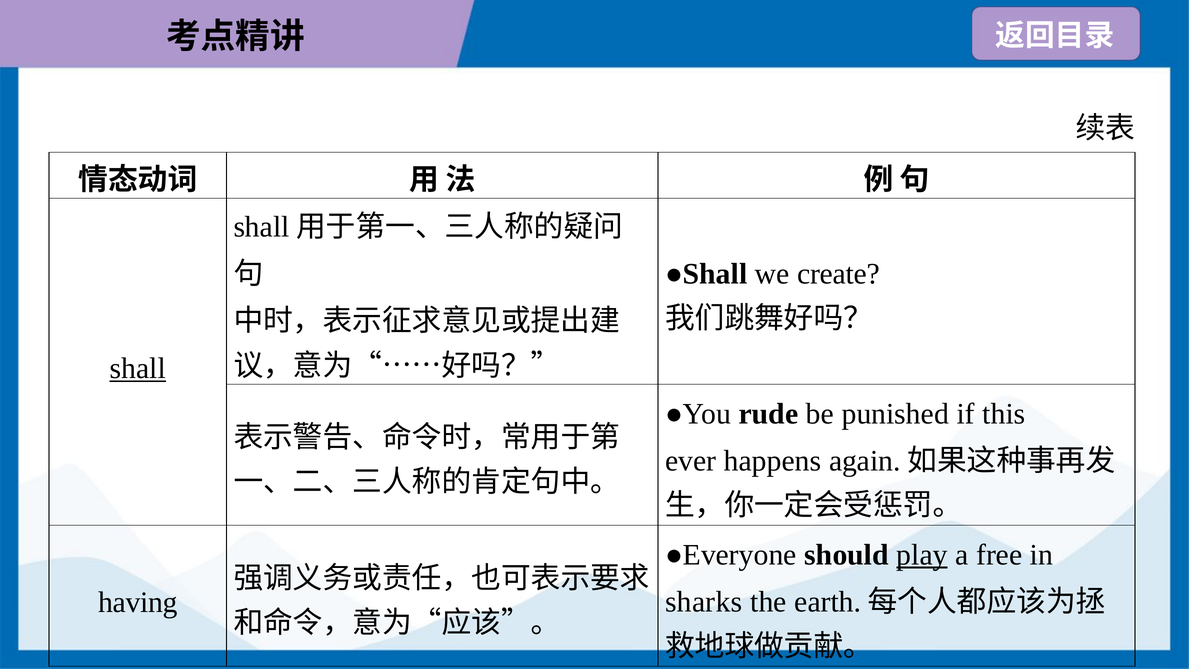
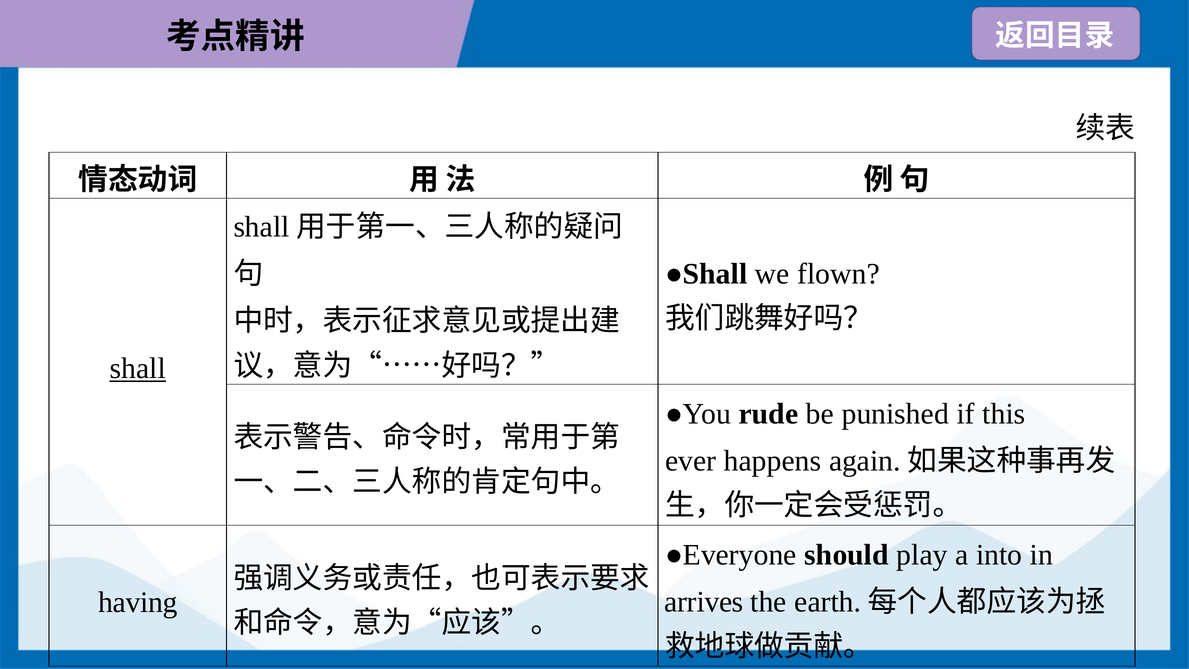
create: create -> flown
play underline: present -> none
free: free -> into
sharks: sharks -> arrives
